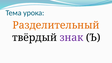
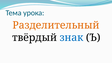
знак colour: purple -> blue
